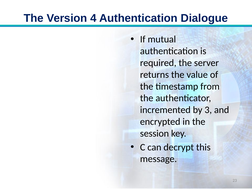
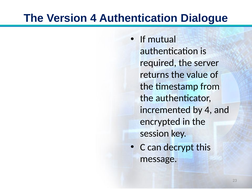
by 3: 3 -> 4
